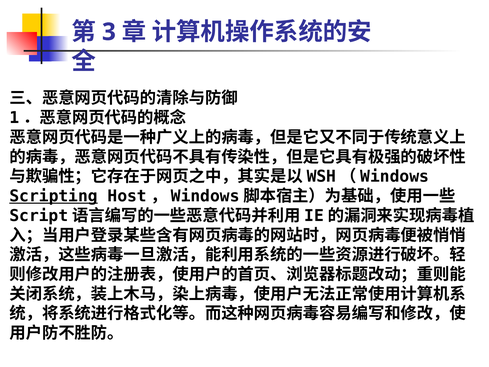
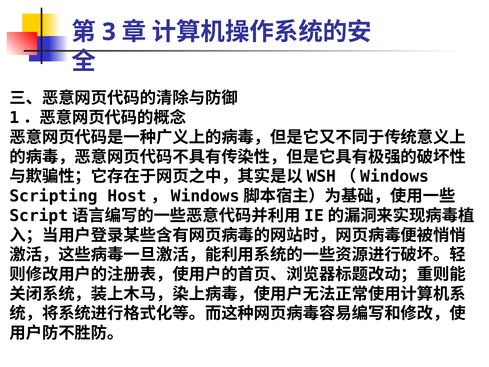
Scripting underline: present -> none
